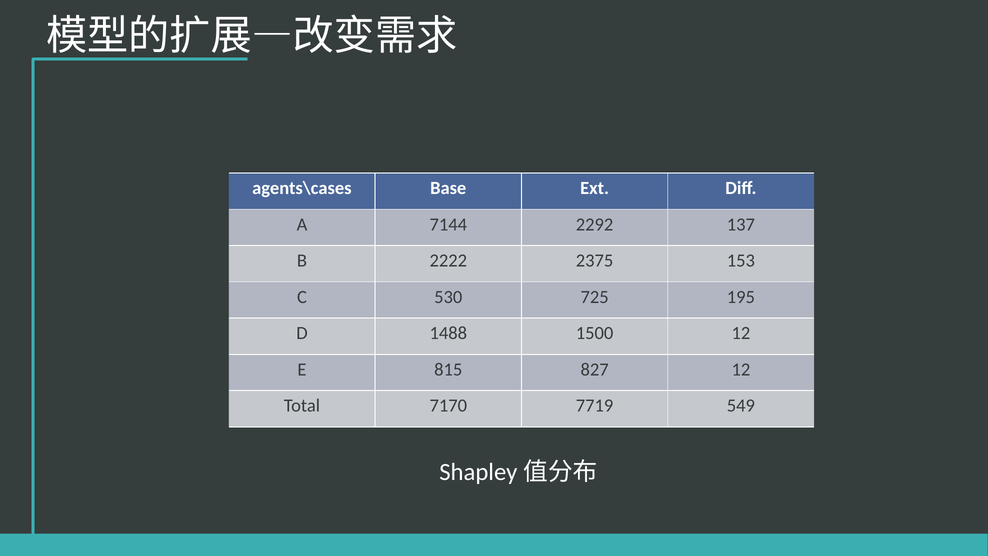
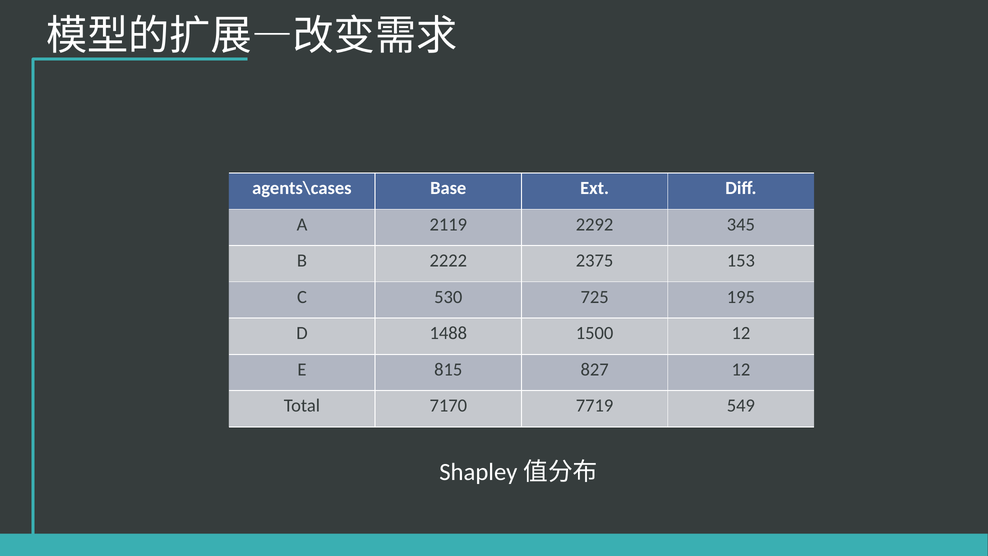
7144: 7144 -> 2119
137: 137 -> 345
